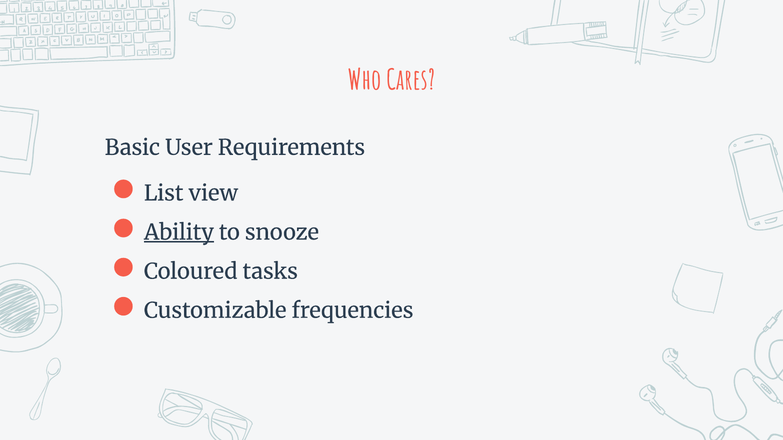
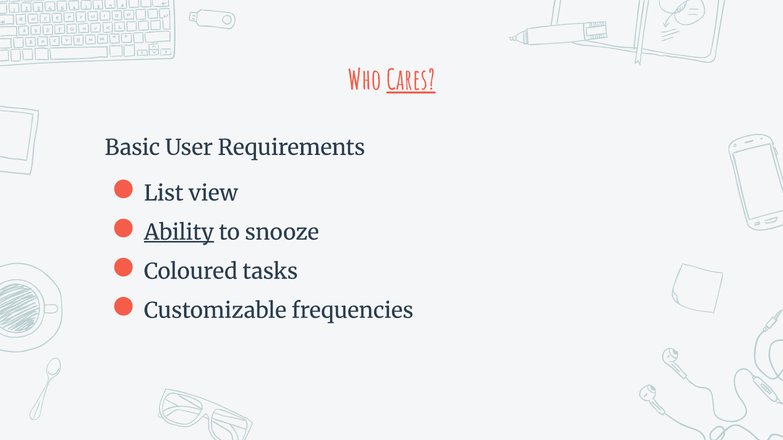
Cares underline: none -> present
